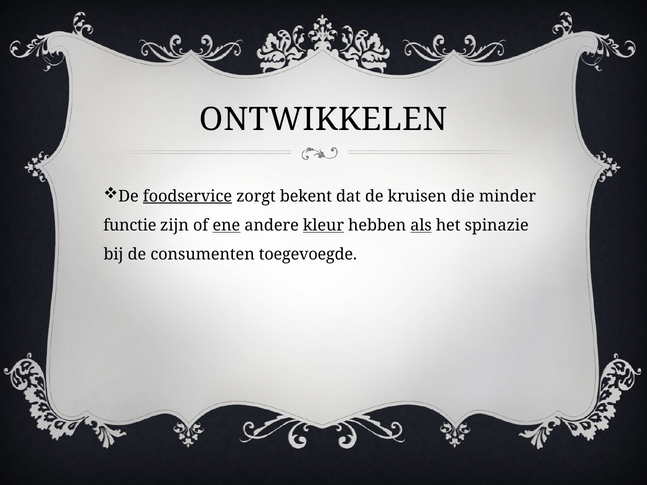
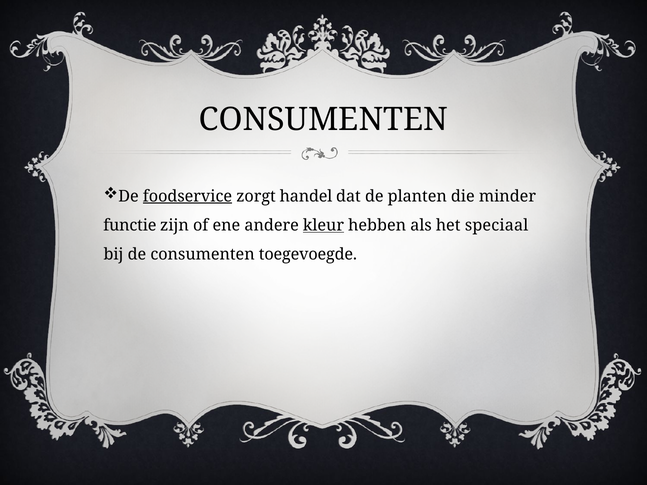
ONTWIKKELEN at (323, 120): ONTWIKKELEN -> CONSUMENTEN
bekent: bekent -> handel
kruisen: kruisen -> planten
ene underline: present -> none
als underline: present -> none
spinazie: spinazie -> speciaal
